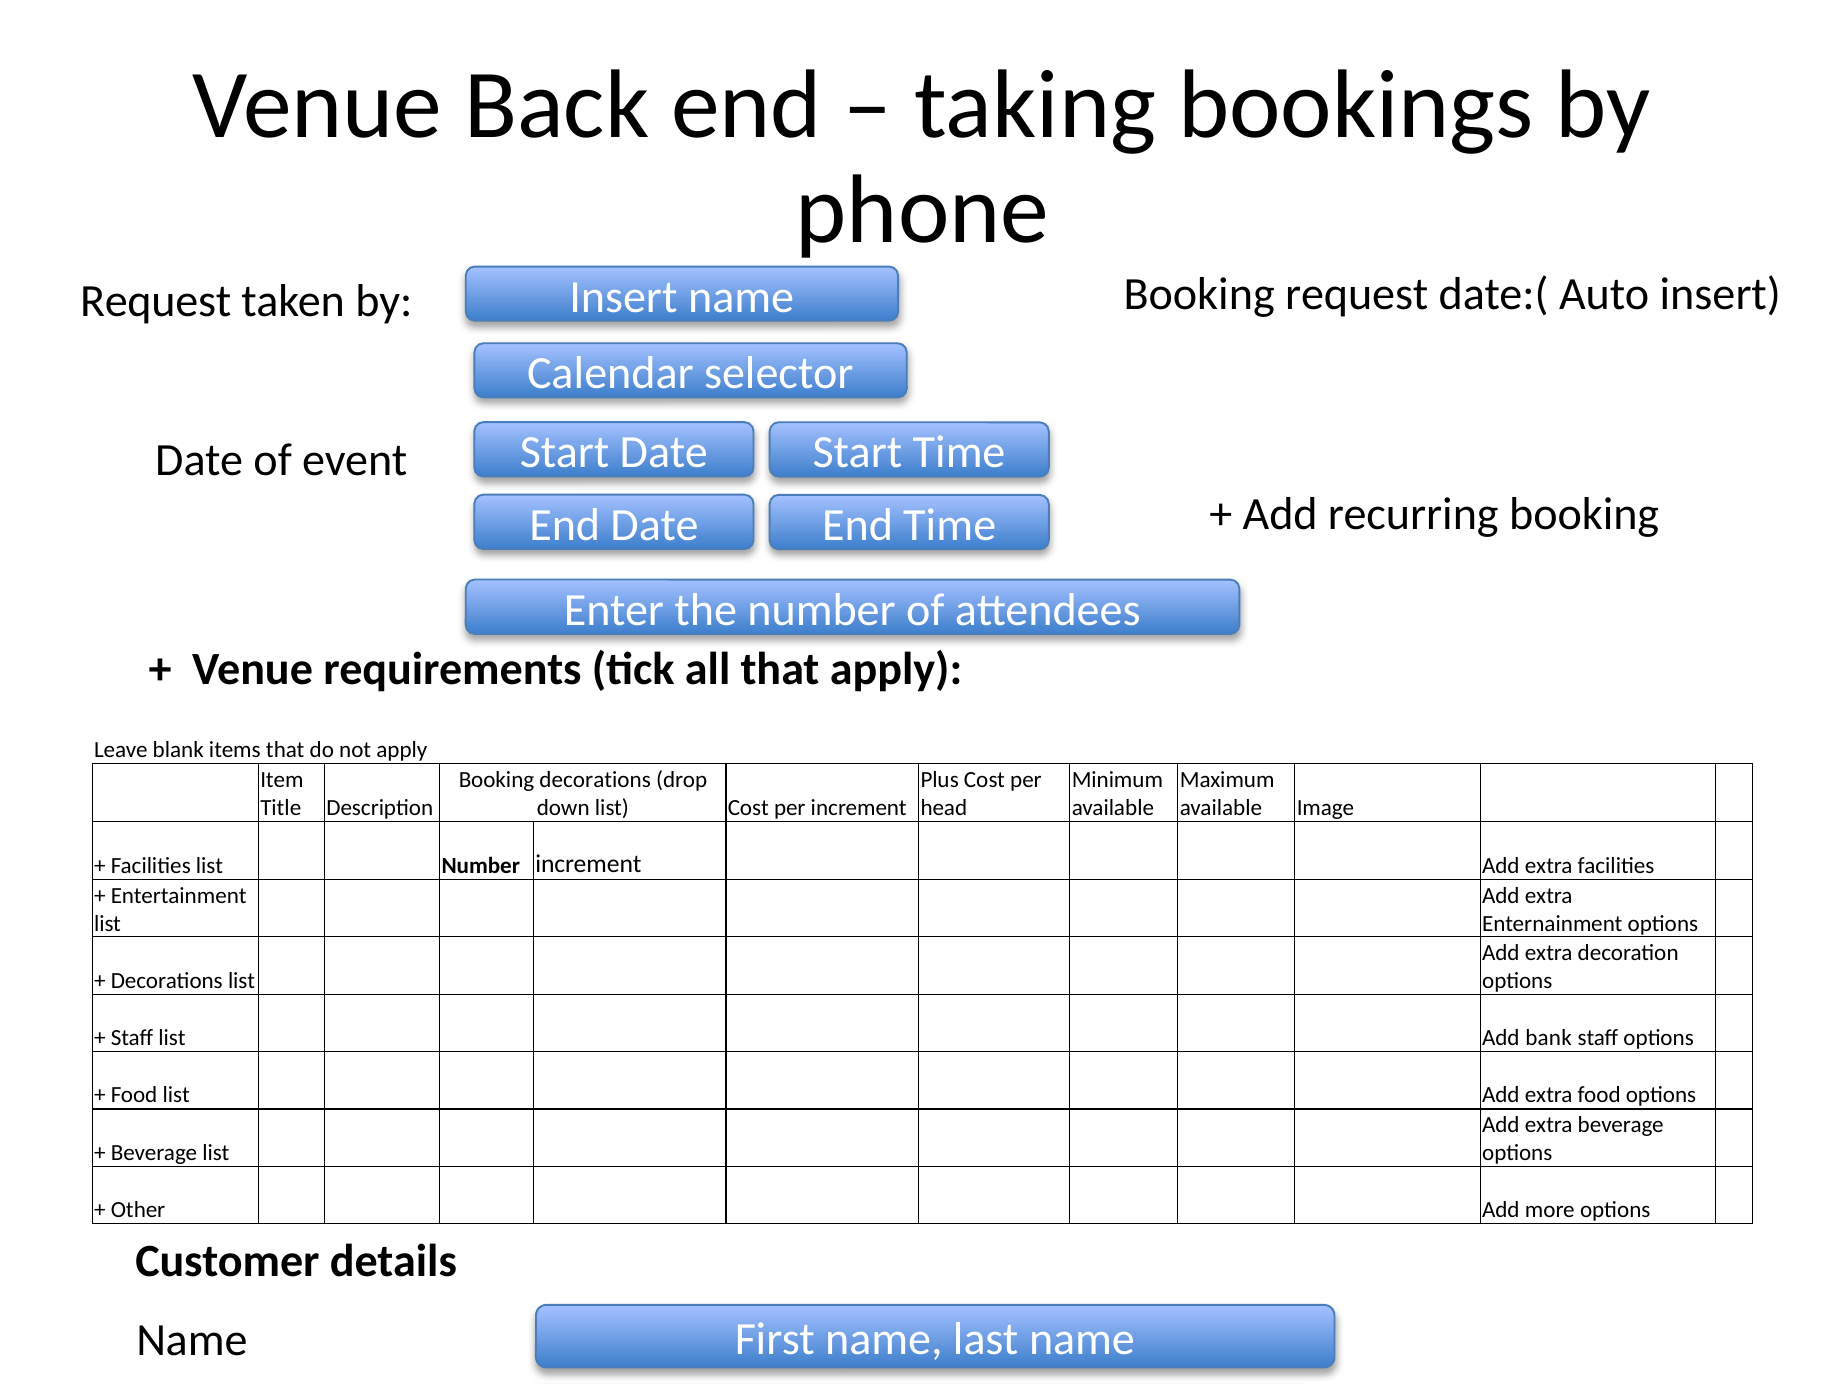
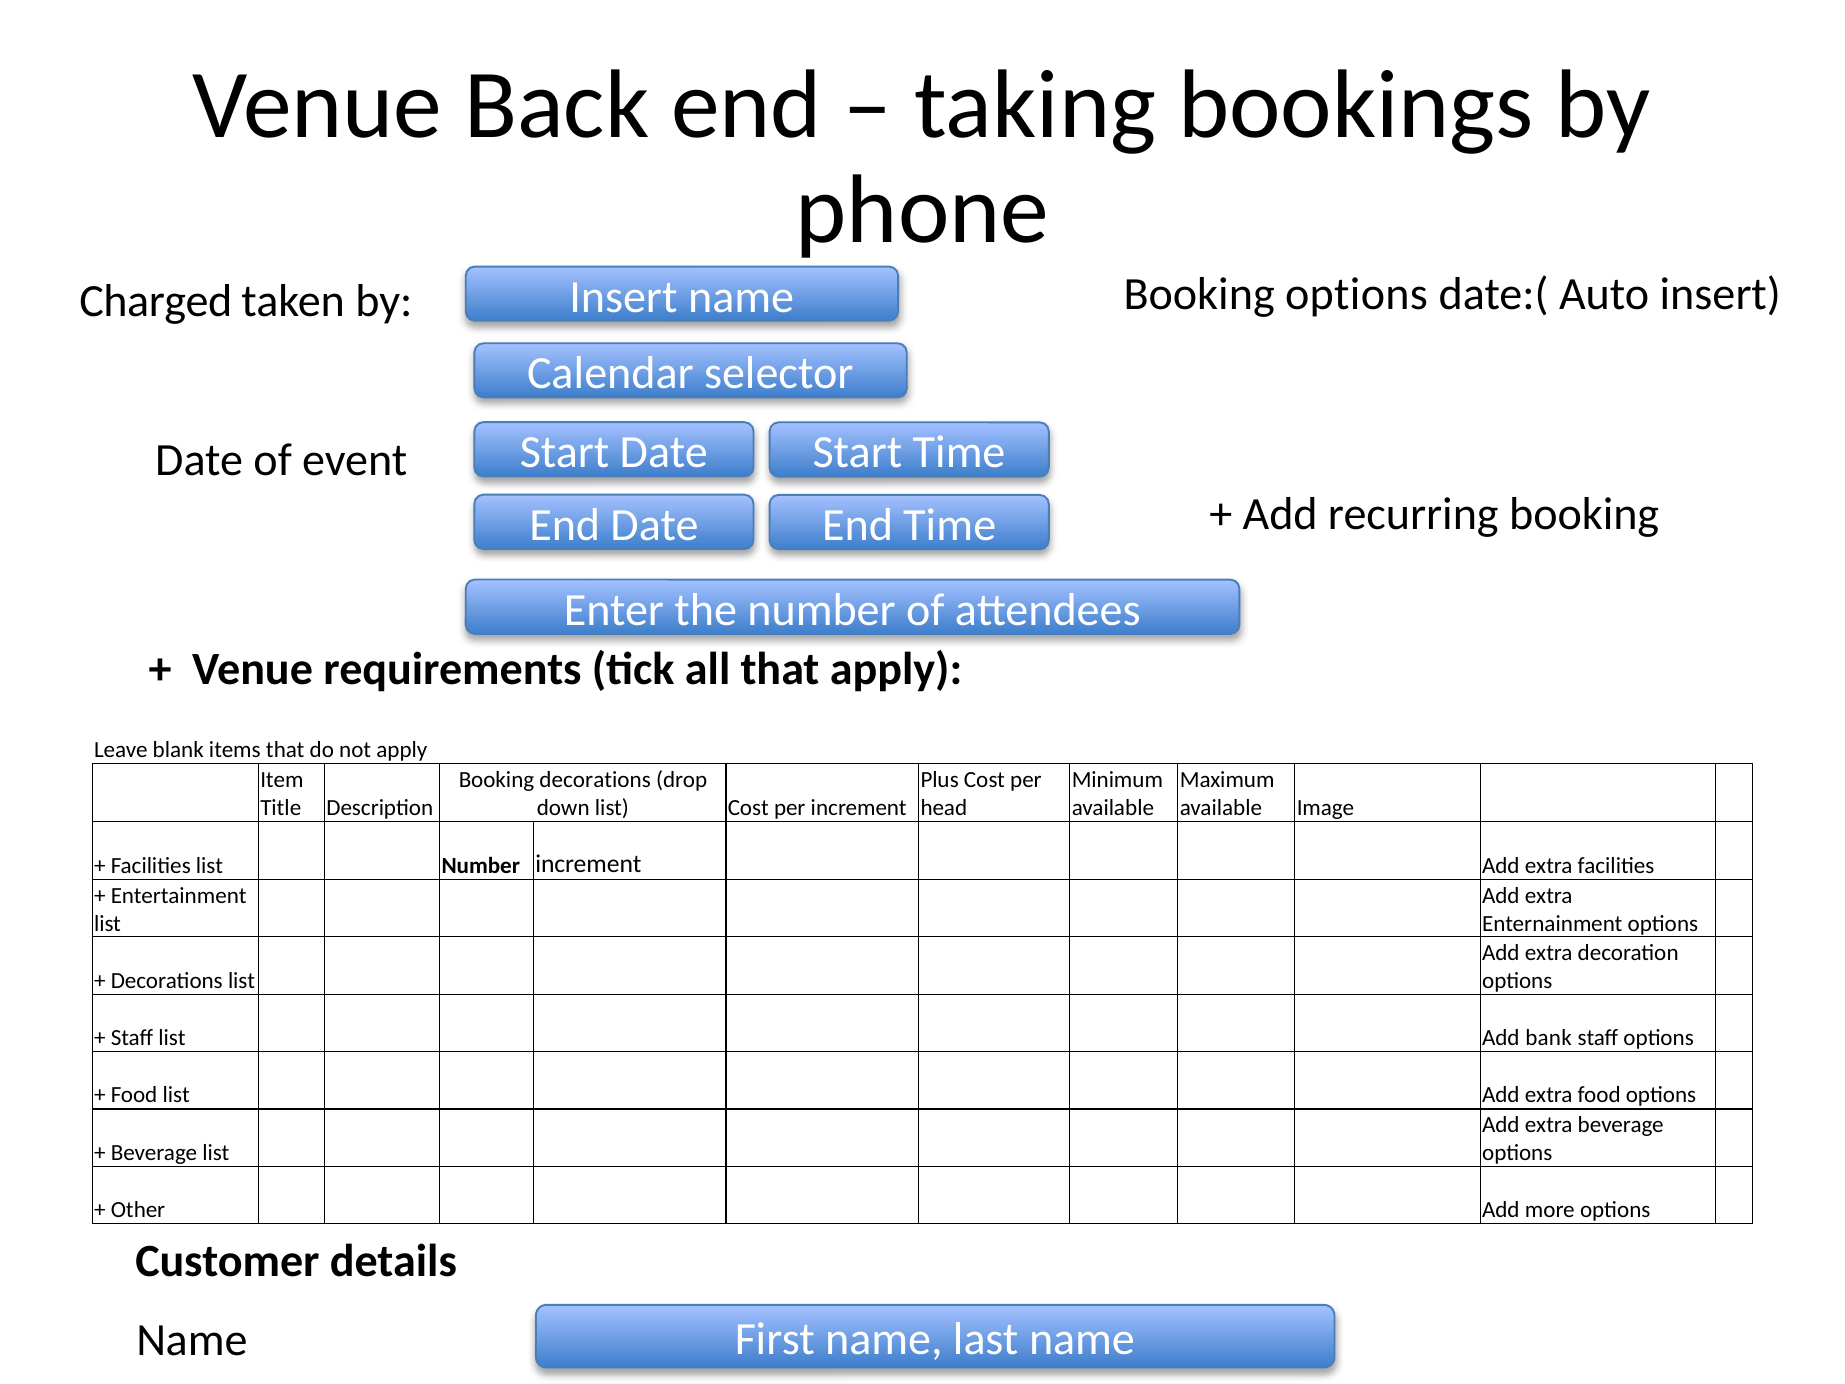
Request at (156, 301): Request -> Charged
name Booking request: request -> options
